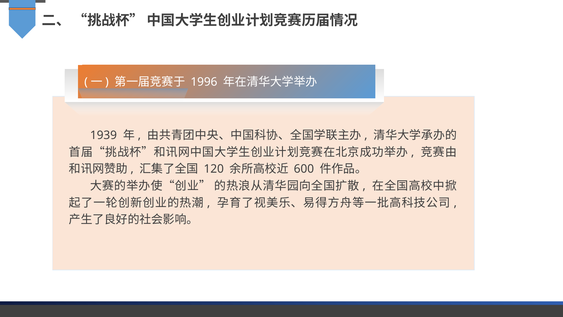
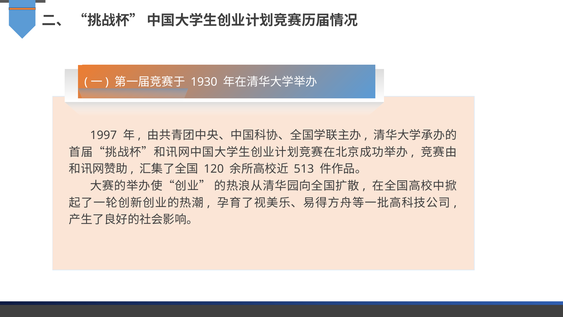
1996: 1996 -> 1930
1939: 1939 -> 1997
600: 600 -> 513
